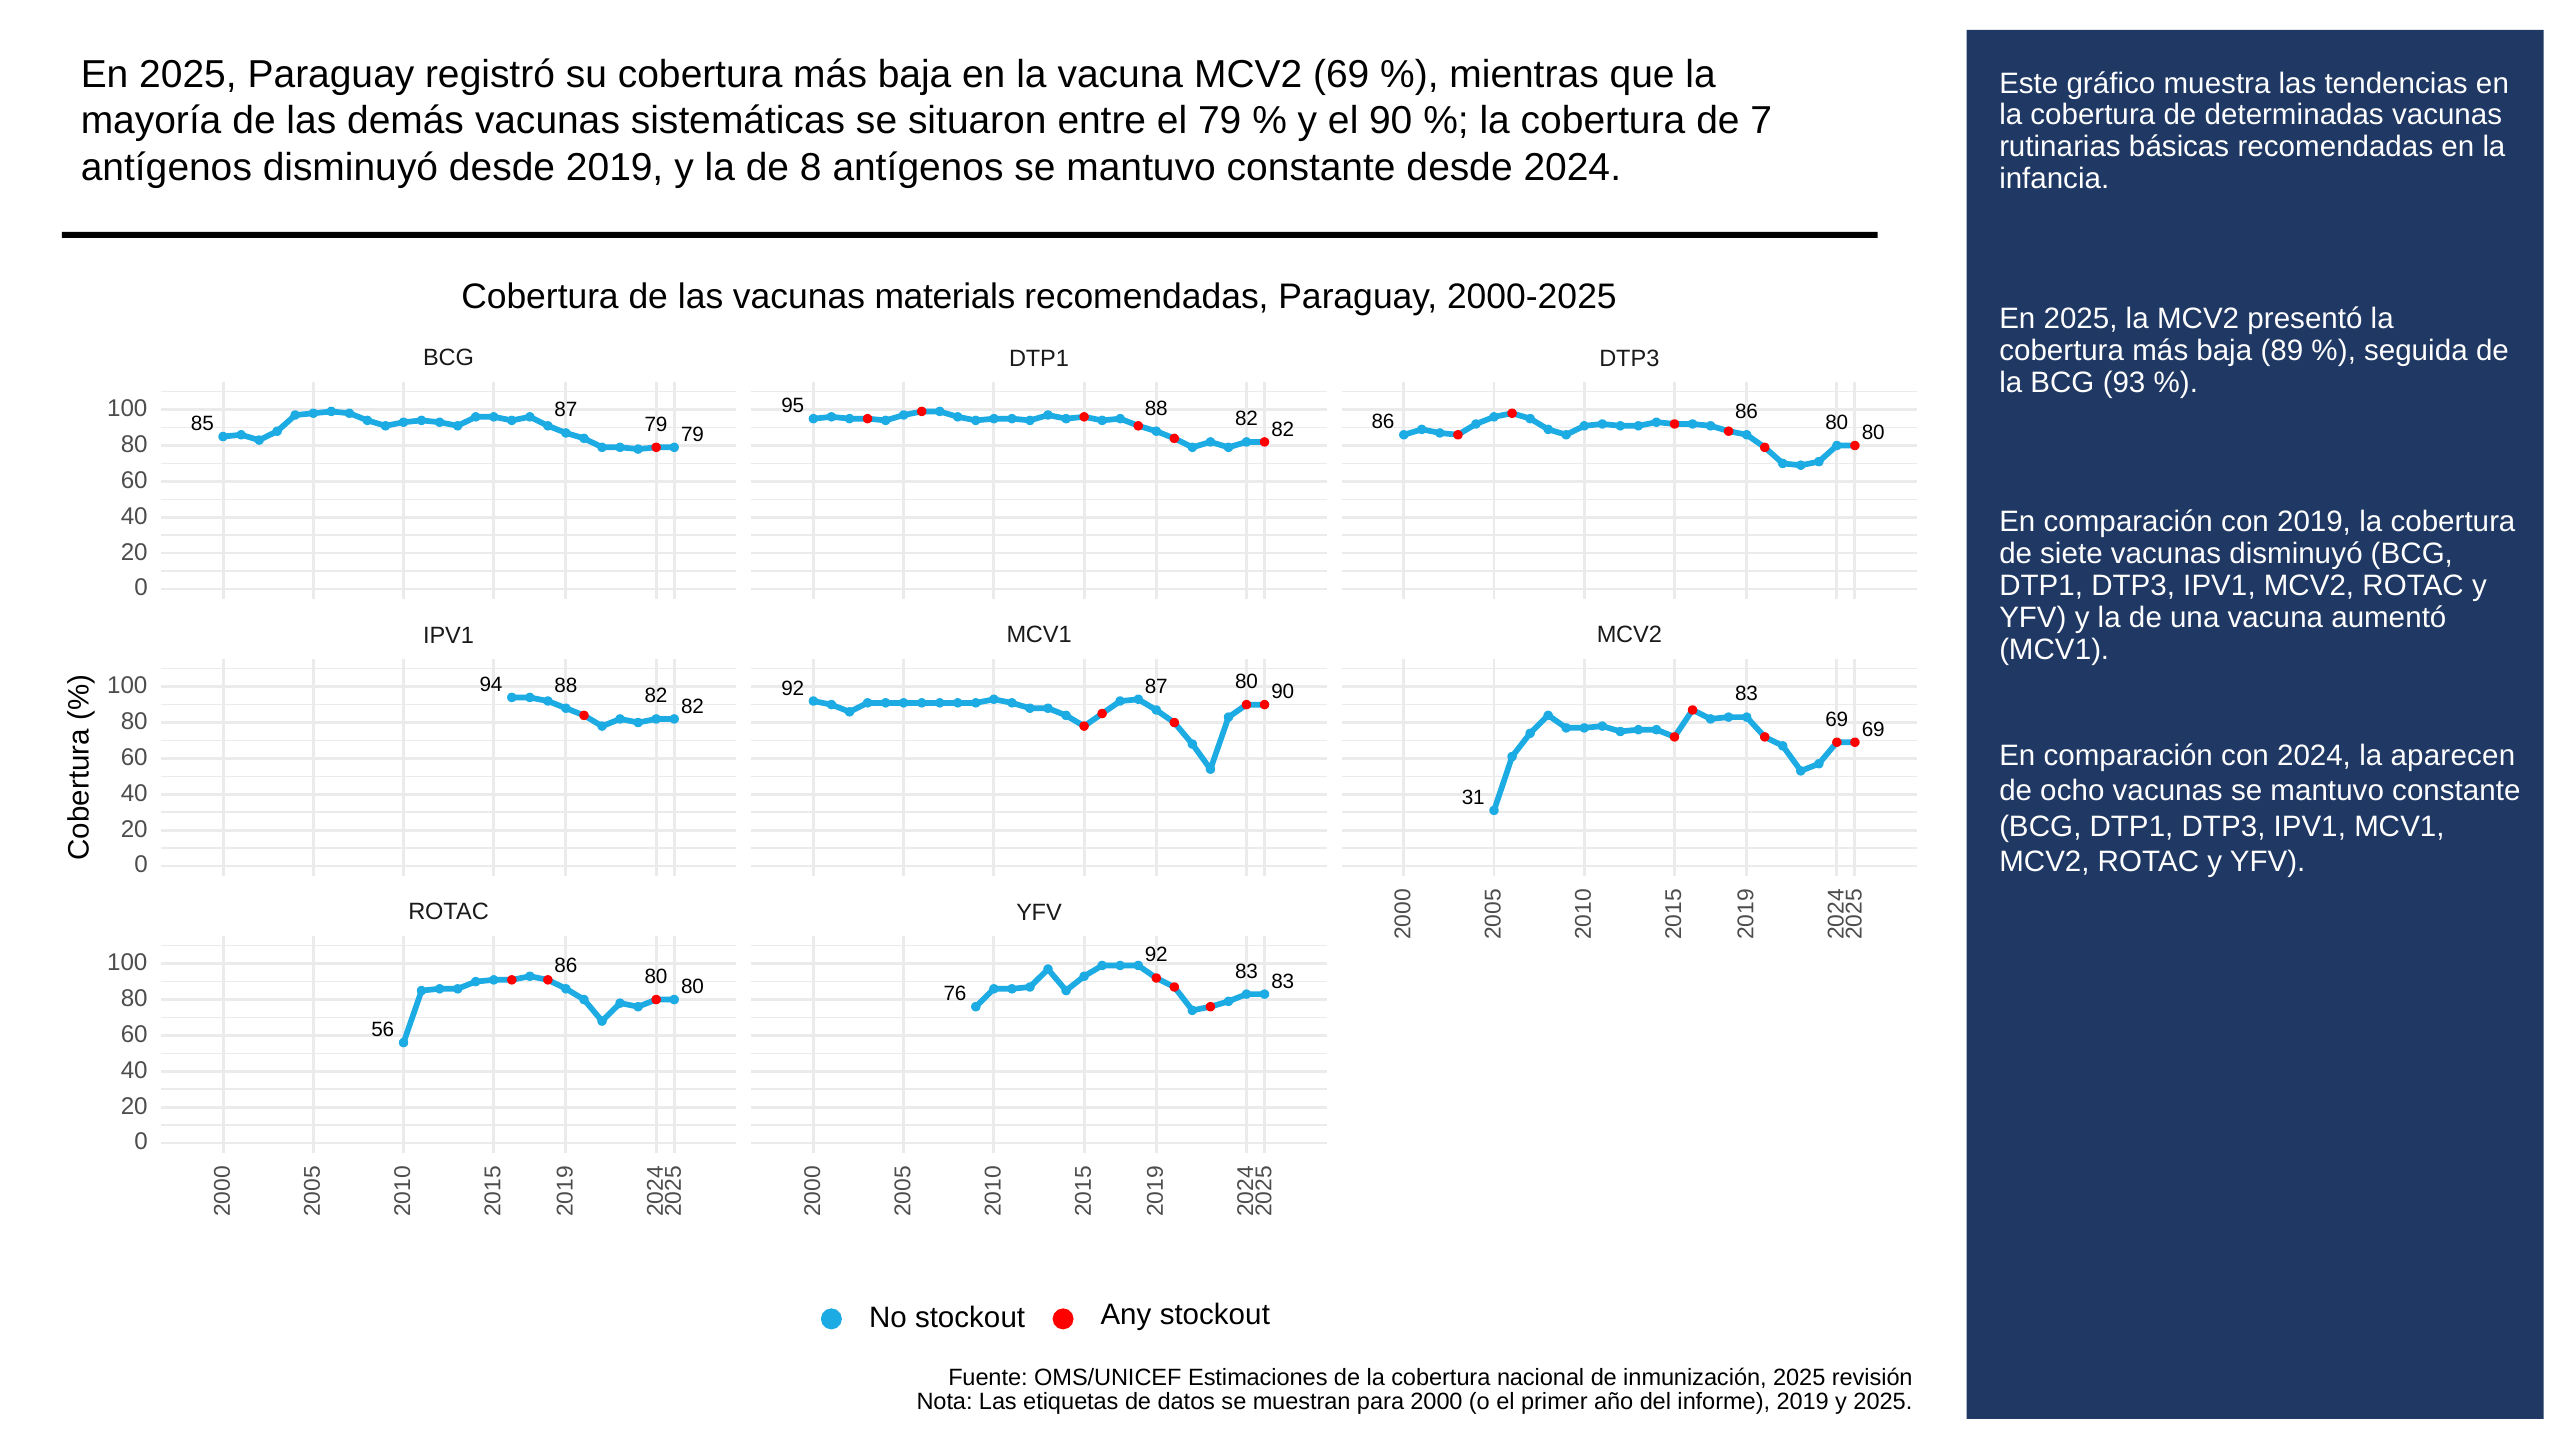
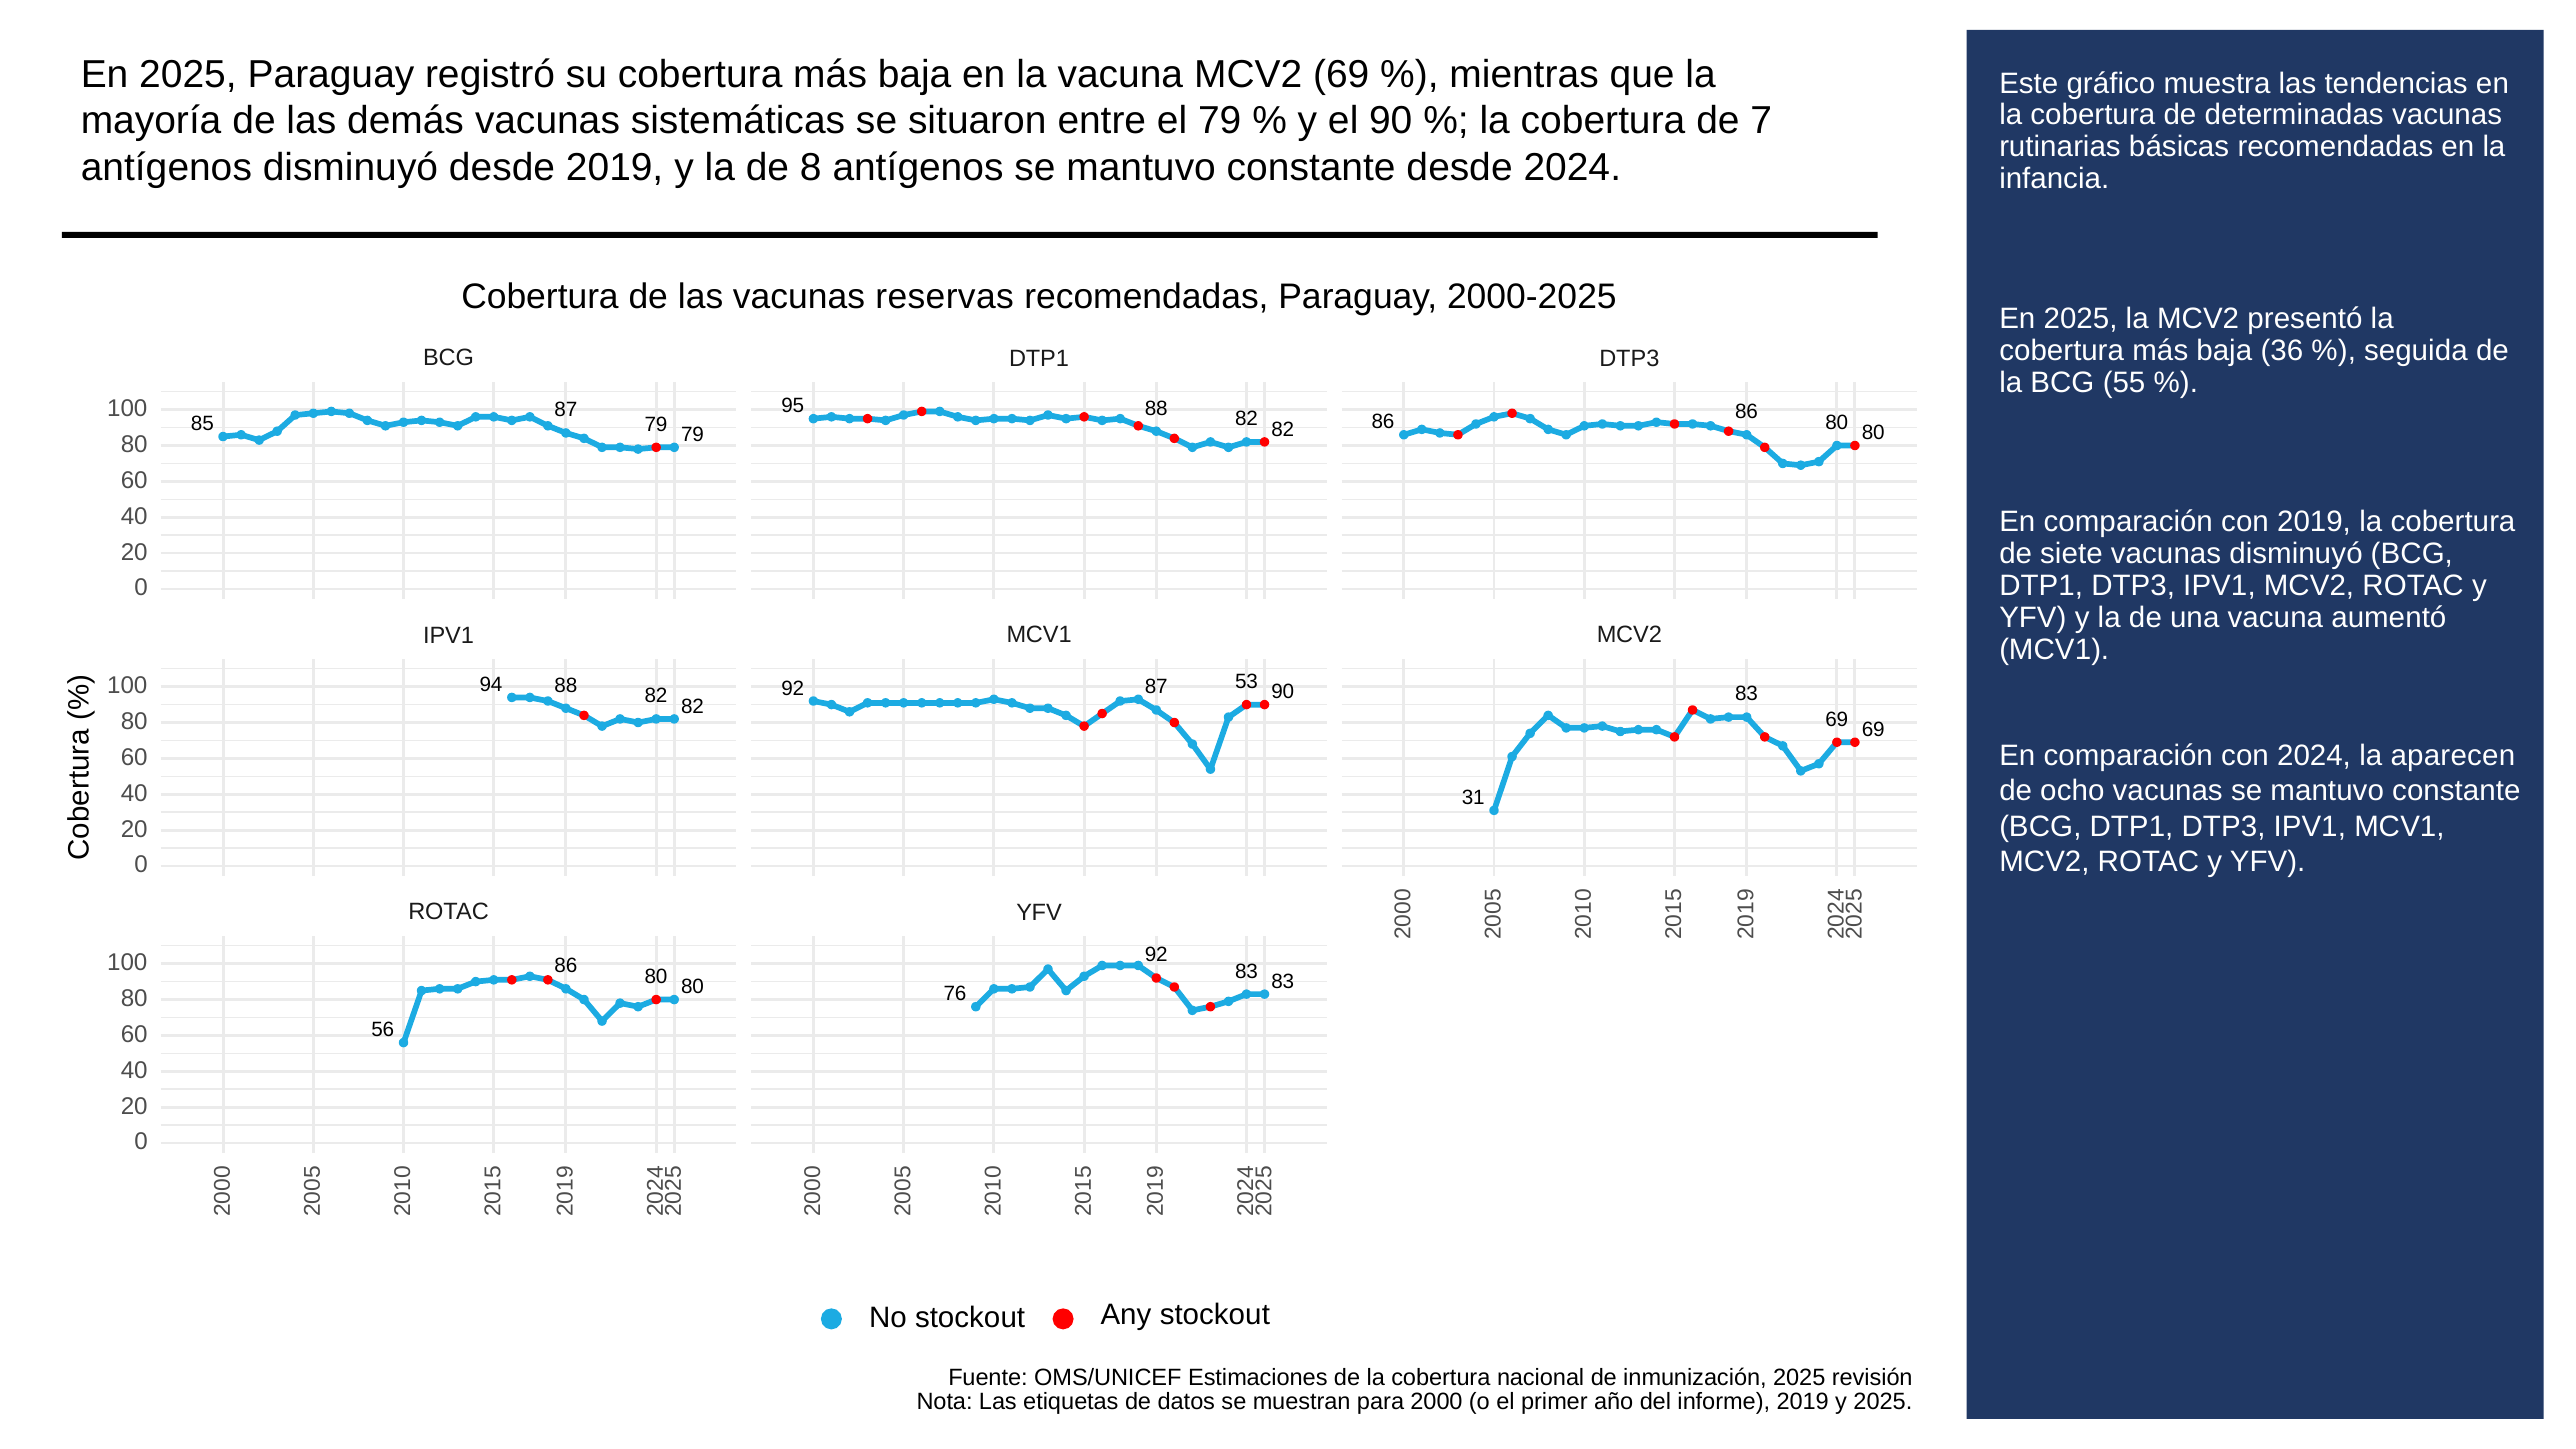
materials: materials -> reservas
89: 89 -> 36
93: 93 -> 55
87 80: 80 -> 53
